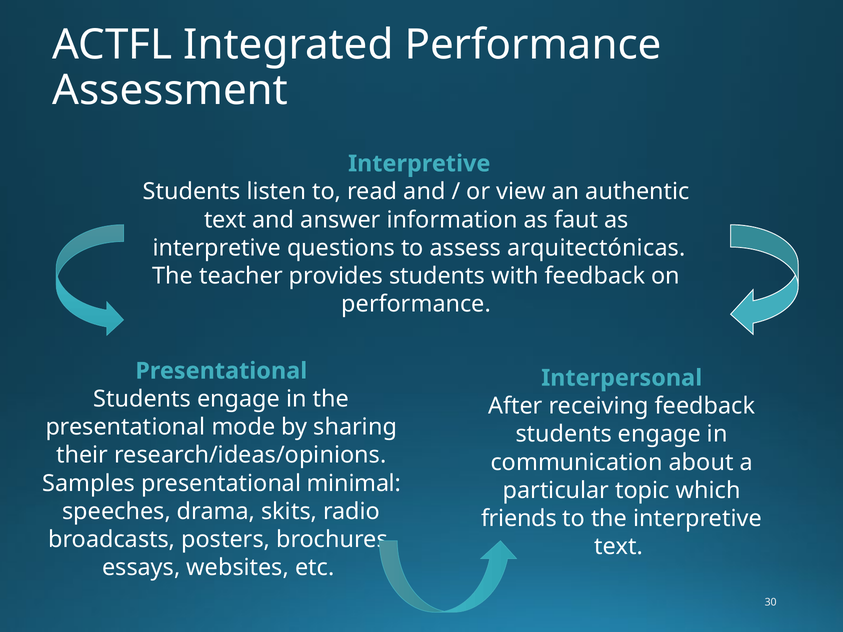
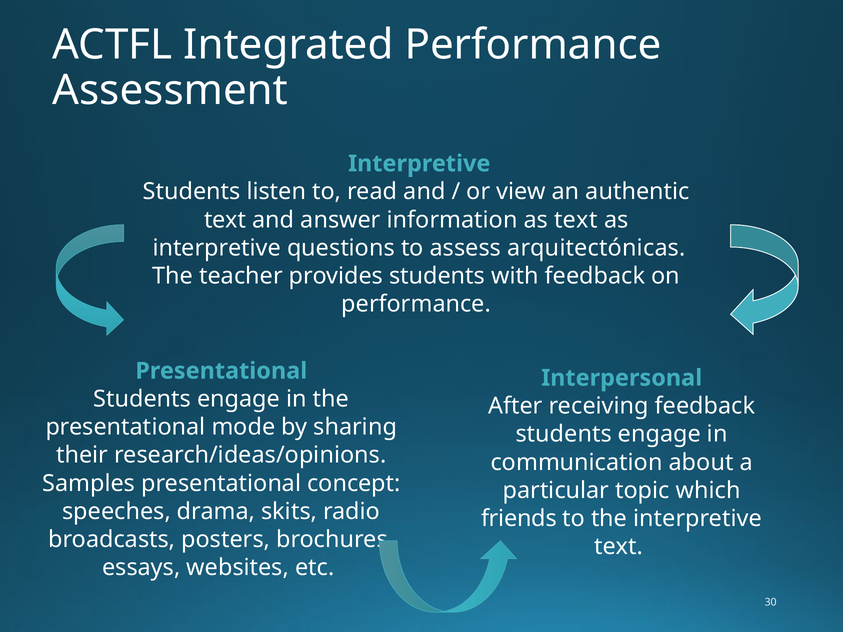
as faut: faut -> text
minimal: minimal -> concept
